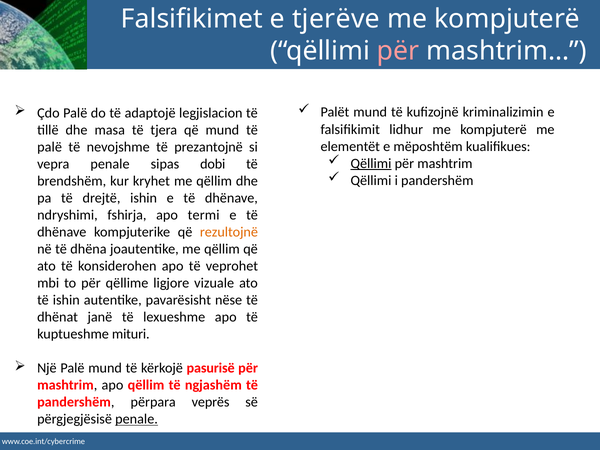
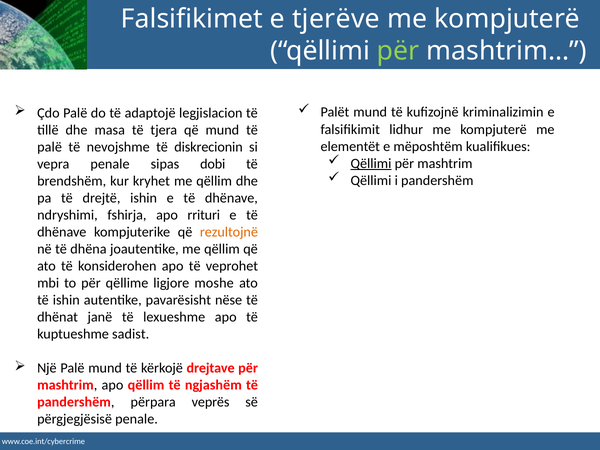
për at (398, 51) colour: pink -> light green
prezantojnë: prezantojnë -> diskrecionin
termi: termi -> rrituri
vizuale: vizuale -> moshe
mituri: mituri -> sadist
pasurisë: pasurisë -> drejtave
penale at (137, 419) underline: present -> none
